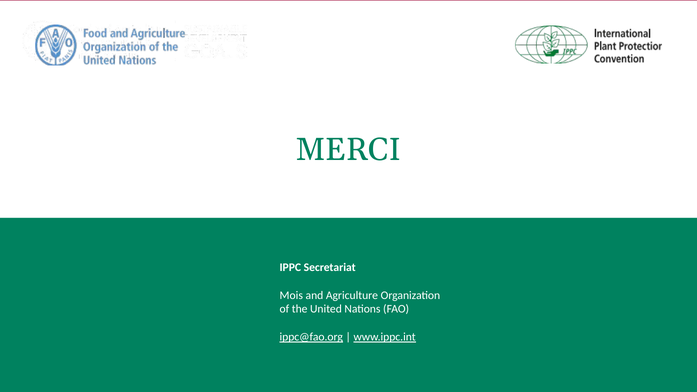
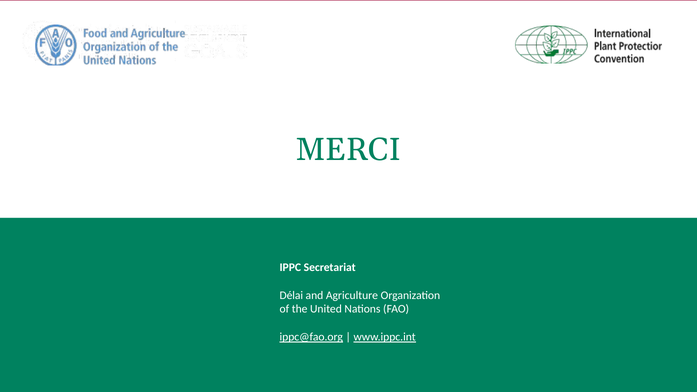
Mois: Mois -> Délai
